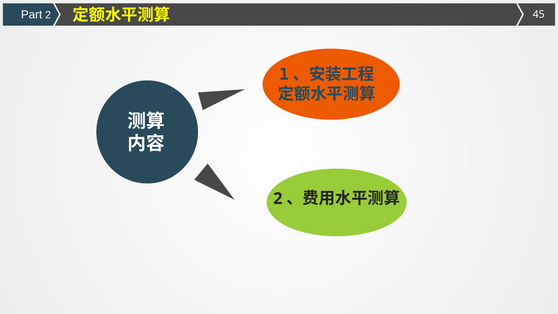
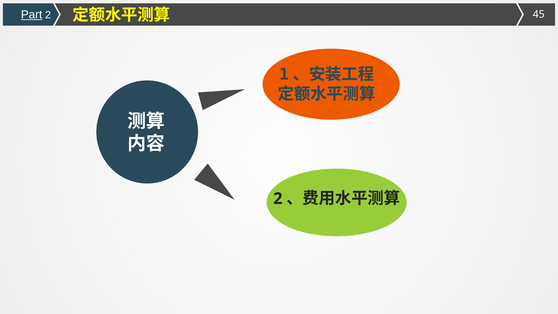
Part underline: none -> present
